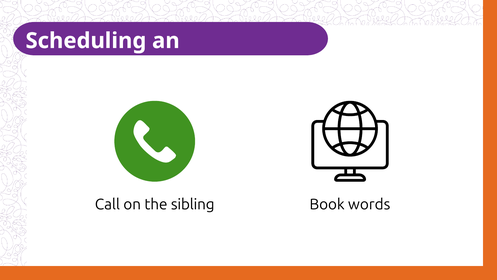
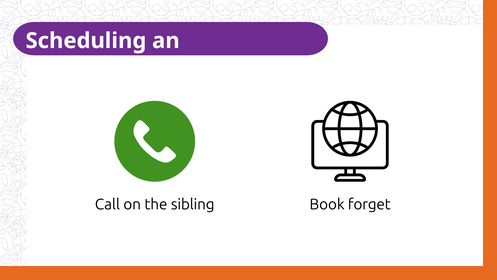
words: words -> forget
